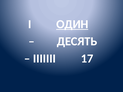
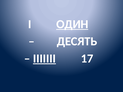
IIIIIII underline: none -> present
